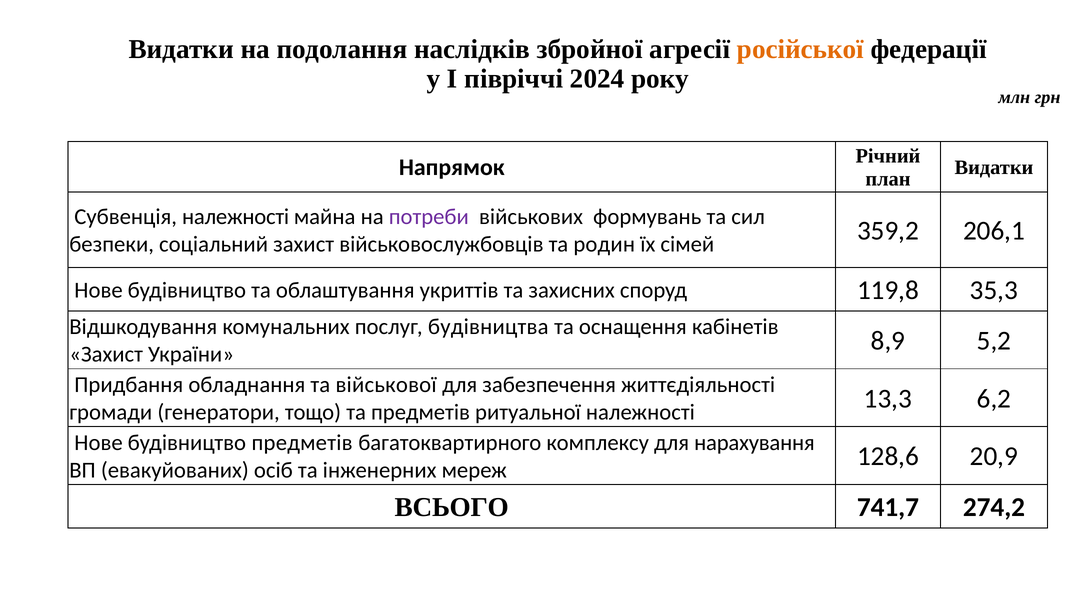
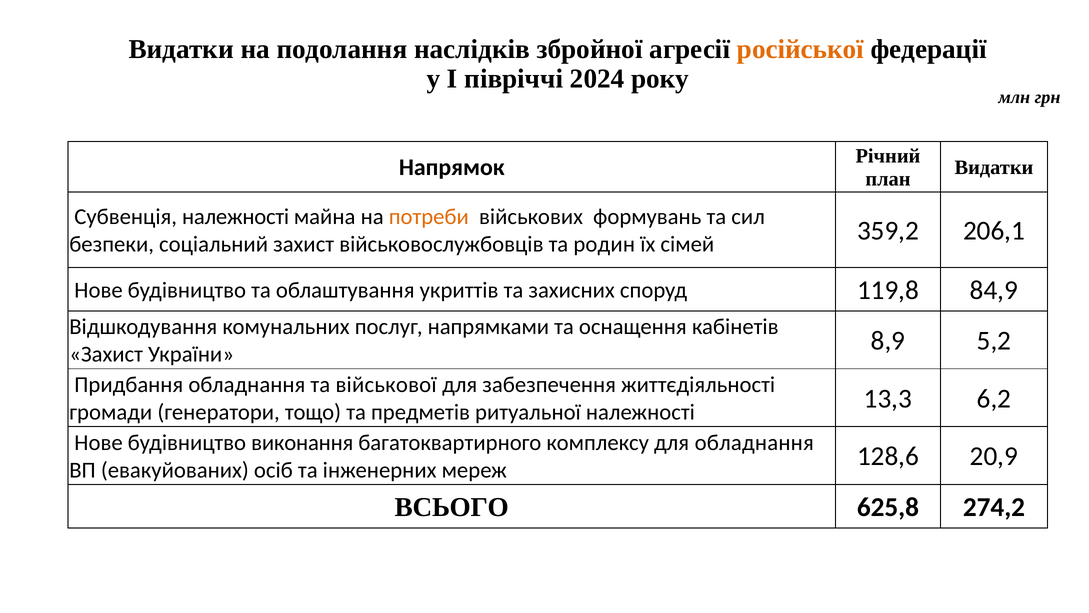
потреби colour: purple -> orange
35,3: 35,3 -> 84,9
будівництва: будівництва -> напрямками
будівництво предметів: предметів -> виконання
для нарахування: нарахування -> обладнання
741,7: 741,7 -> 625,8
